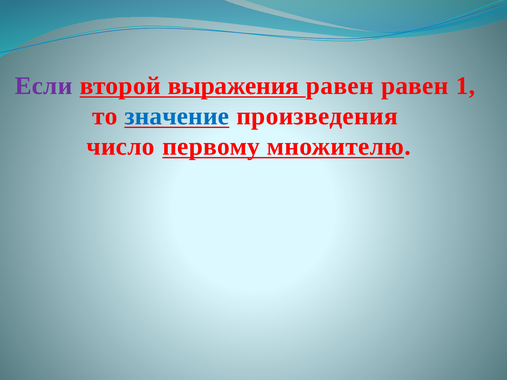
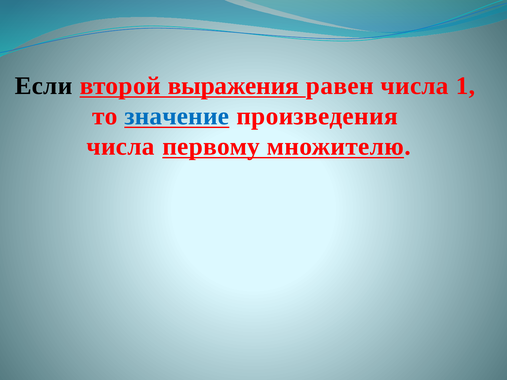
Если colour: purple -> black
равен равен: равен -> числа
число at (121, 147): число -> числа
